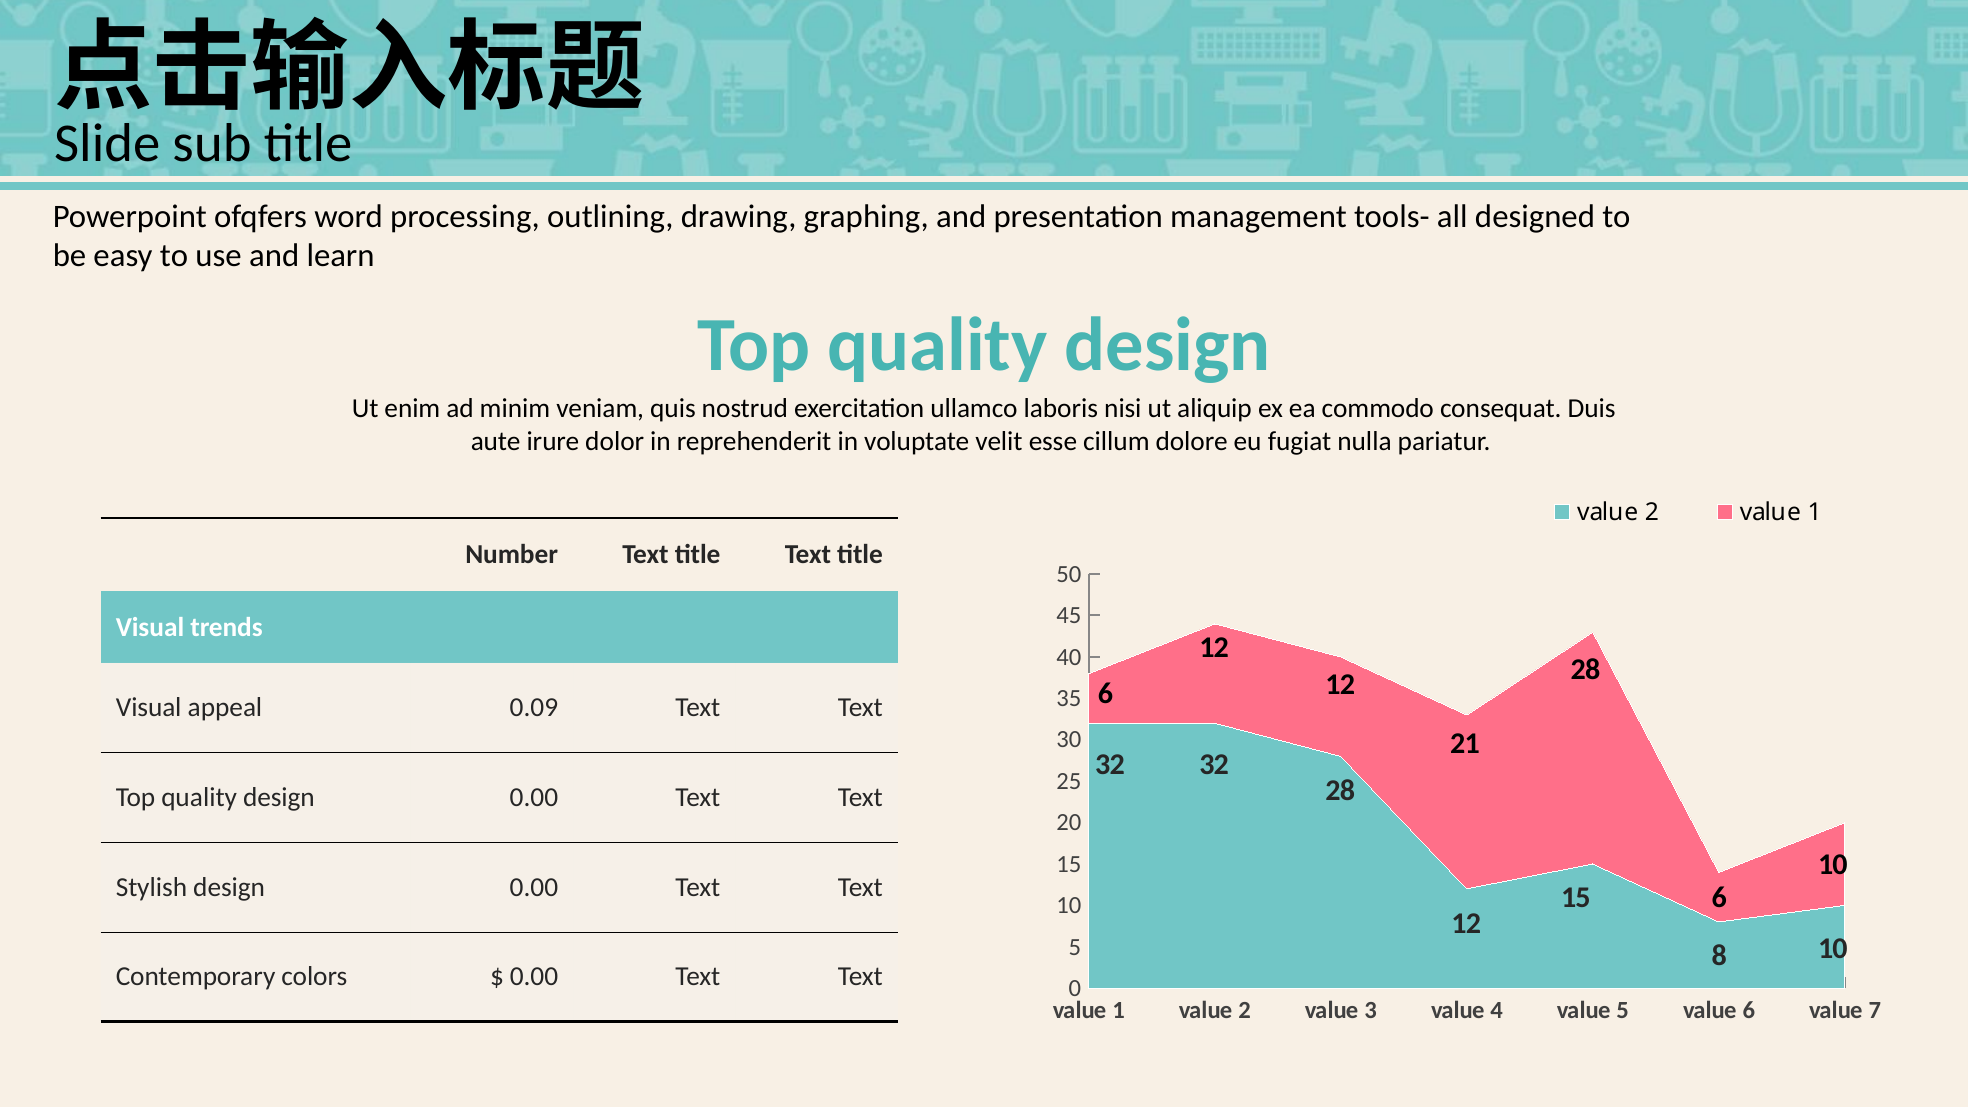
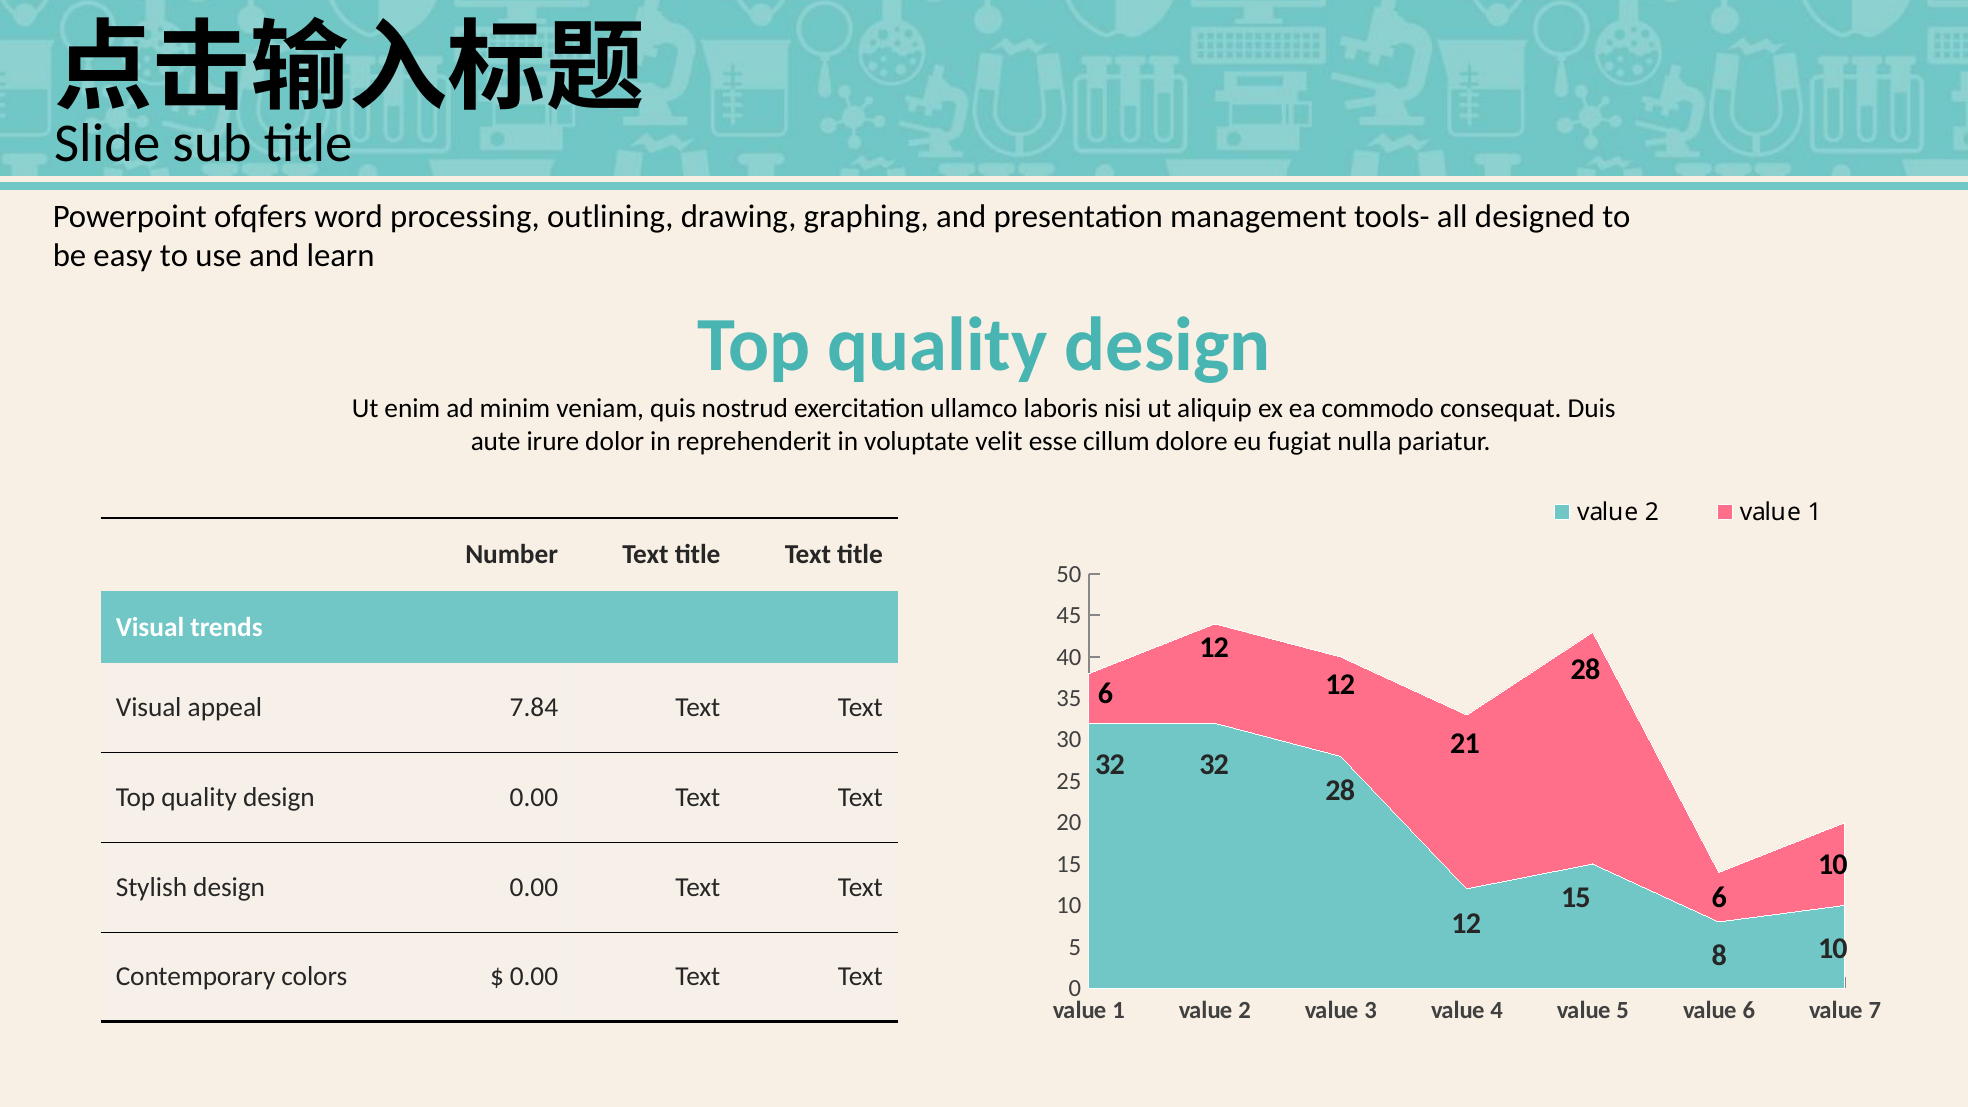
0.09: 0.09 -> 7.84
